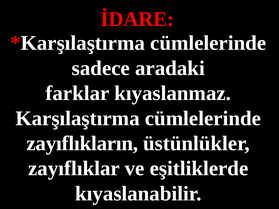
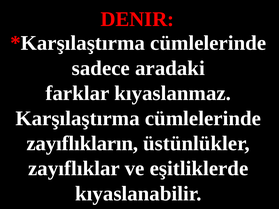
İDARE: İDARE -> DENIR
